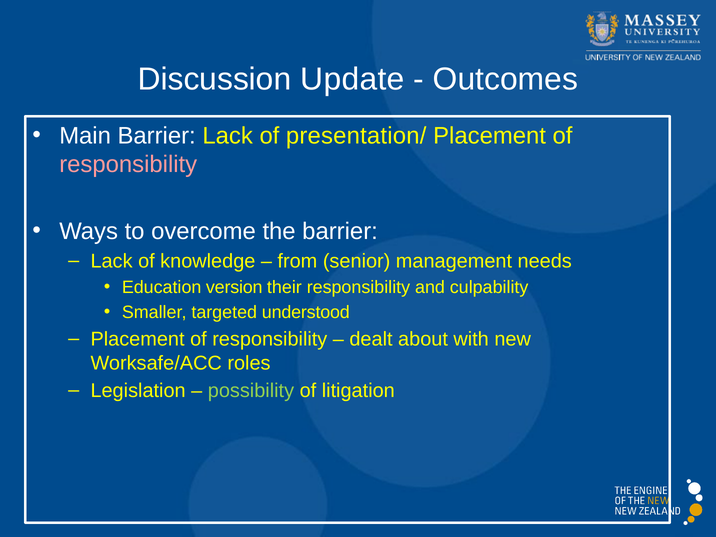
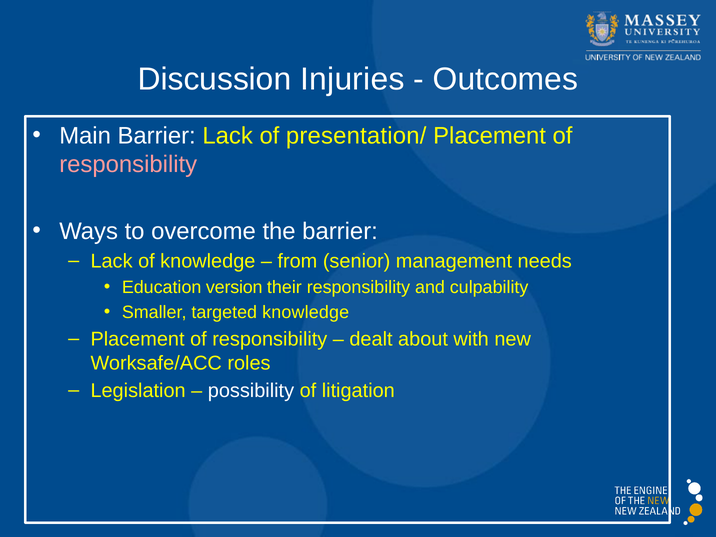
Update: Update -> Injuries
targeted understood: understood -> knowledge
possibility colour: light green -> white
